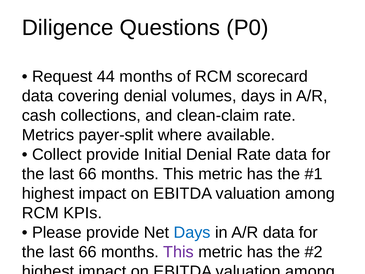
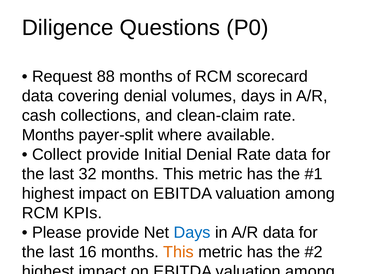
44: 44 -> 88
Metrics at (48, 135): Metrics -> Months
66 at (88, 174): 66 -> 32
66 at (88, 252): 66 -> 16
This at (178, 252) colour: purple -> orange
